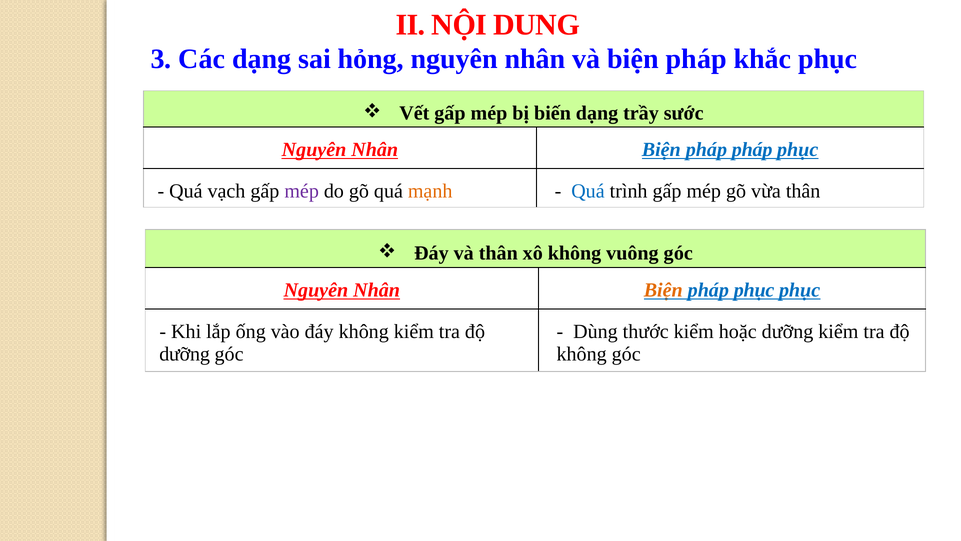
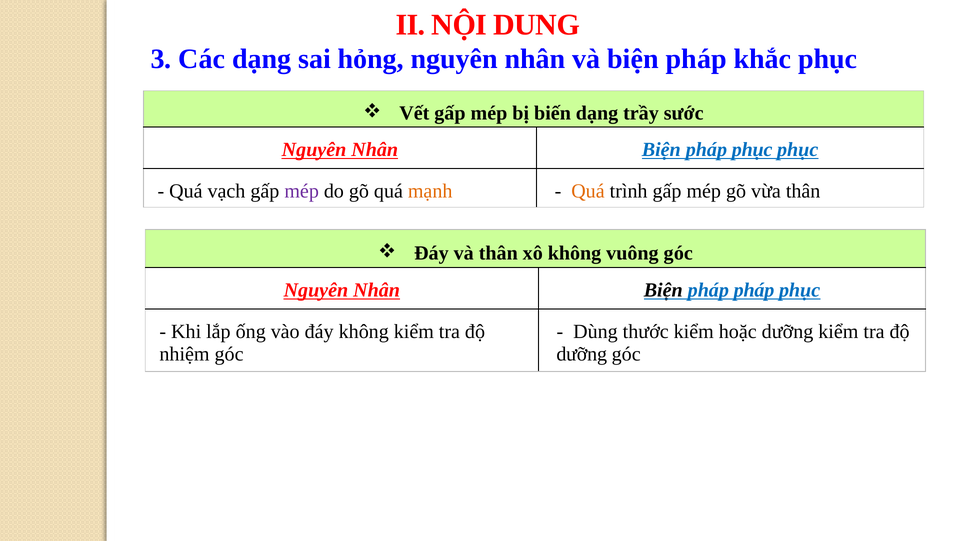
Biện pháp pháp: pháp -> phục
Quá at (588, 191) colour: blue -> orange
Biện at (663, 290) colour: orange -> black
phục at (754, 290): phục -> pháp
dưỡng at (185, 354): dưỡng -> nhiệm
không at (582, 354): không -> dưỡng
